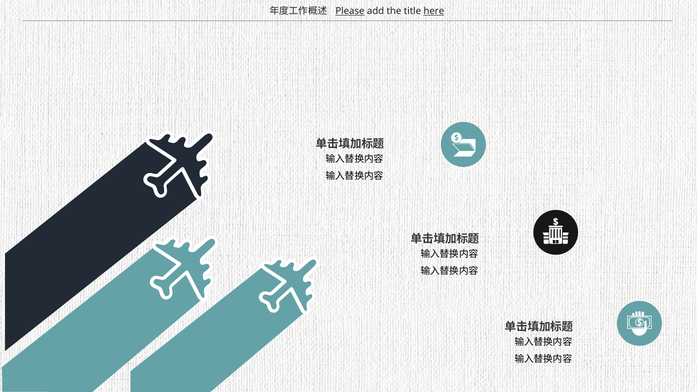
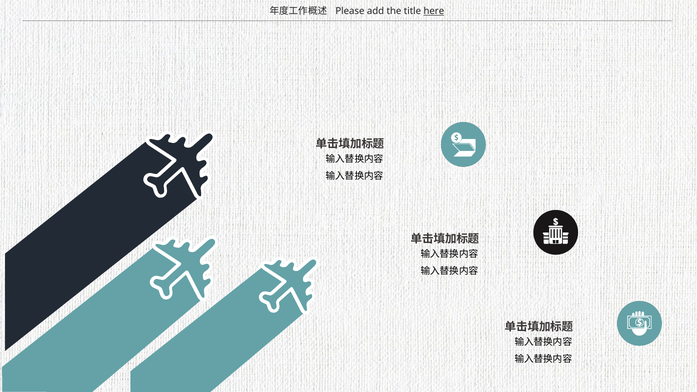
Please underline: present -> none
